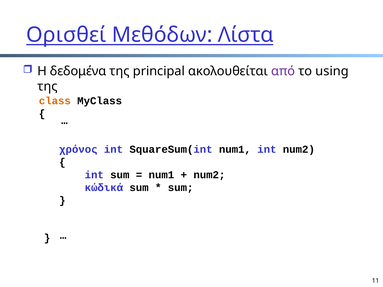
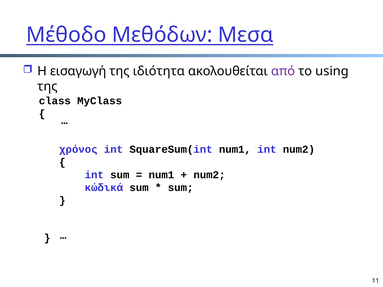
Ορισθεί: Ορισθεί -> Μέθοδο
Λίστα: Λίστα -> Μεσα
δεδομένα: δεδομένα -> εισαγωγή
principal: principal -> ιδιότητα
class colour: orange -> black
